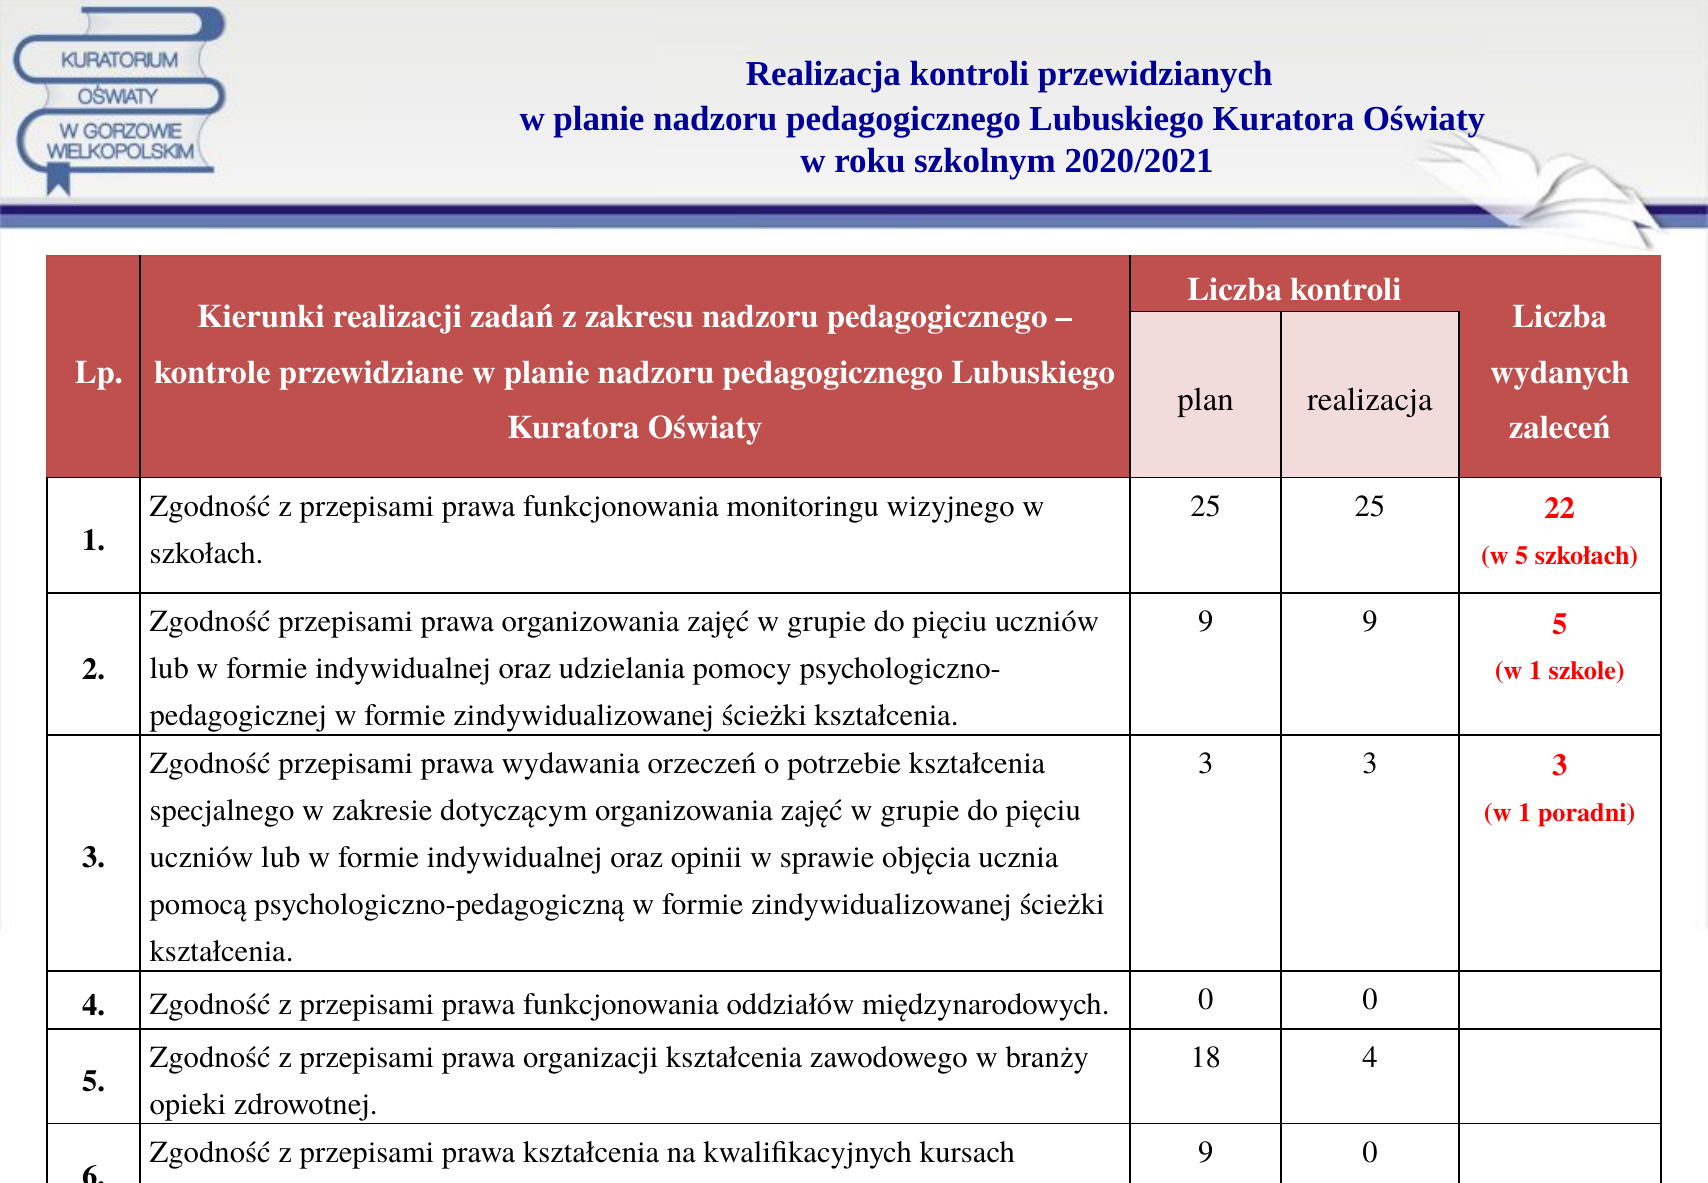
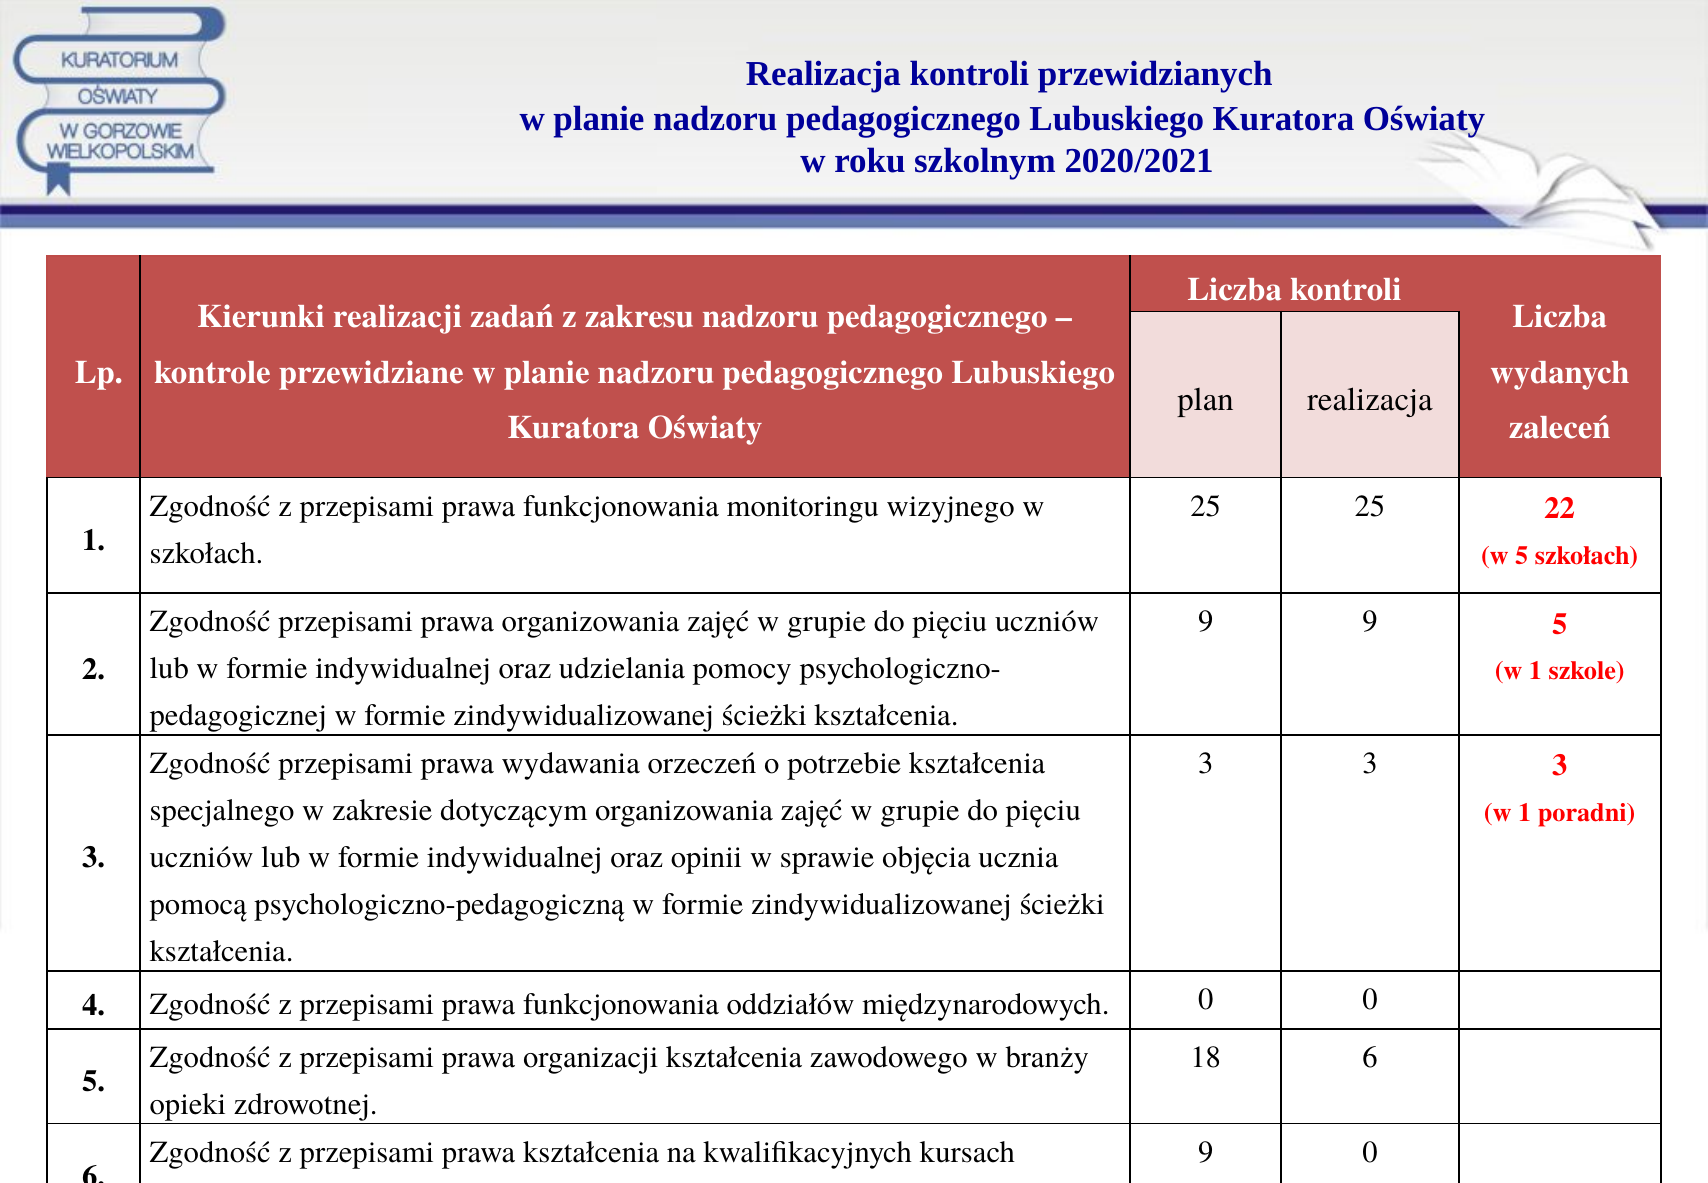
18 4: 4 -> 6
